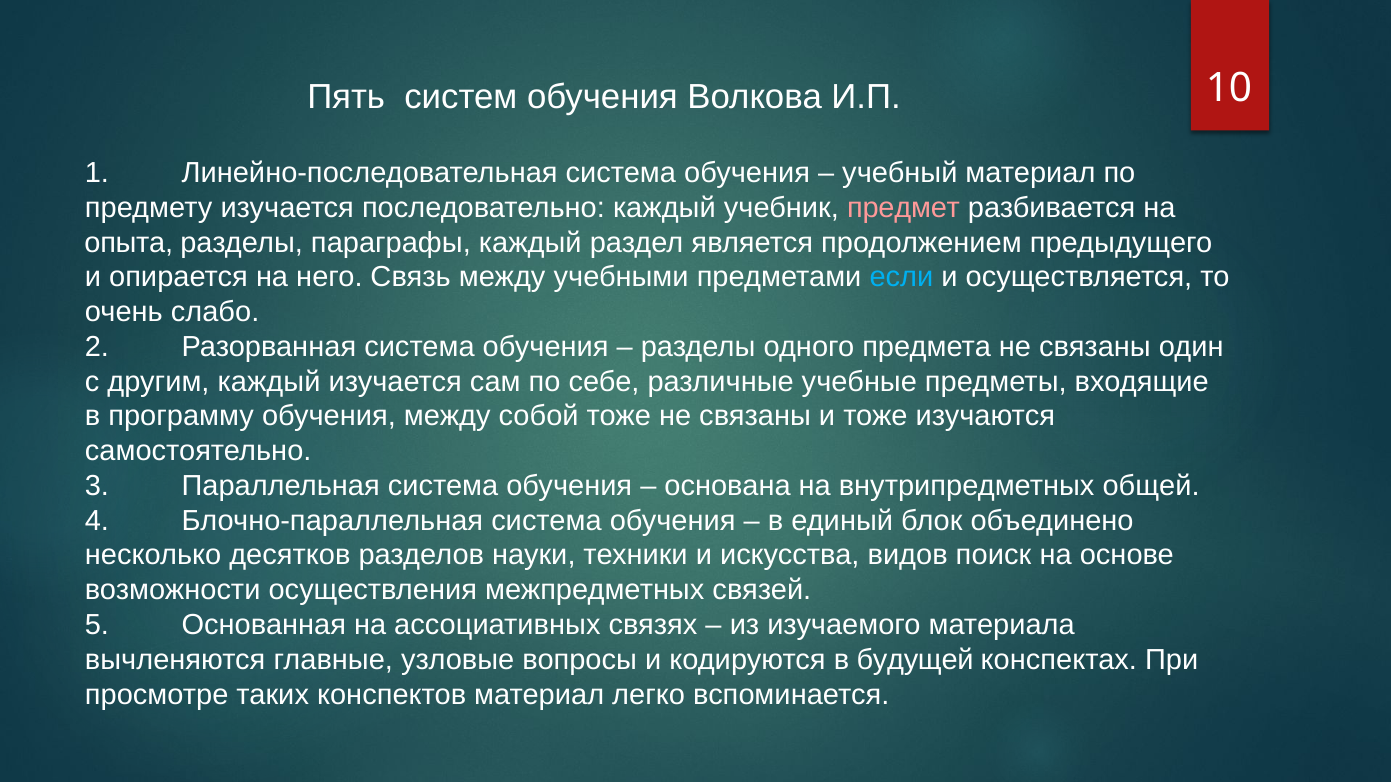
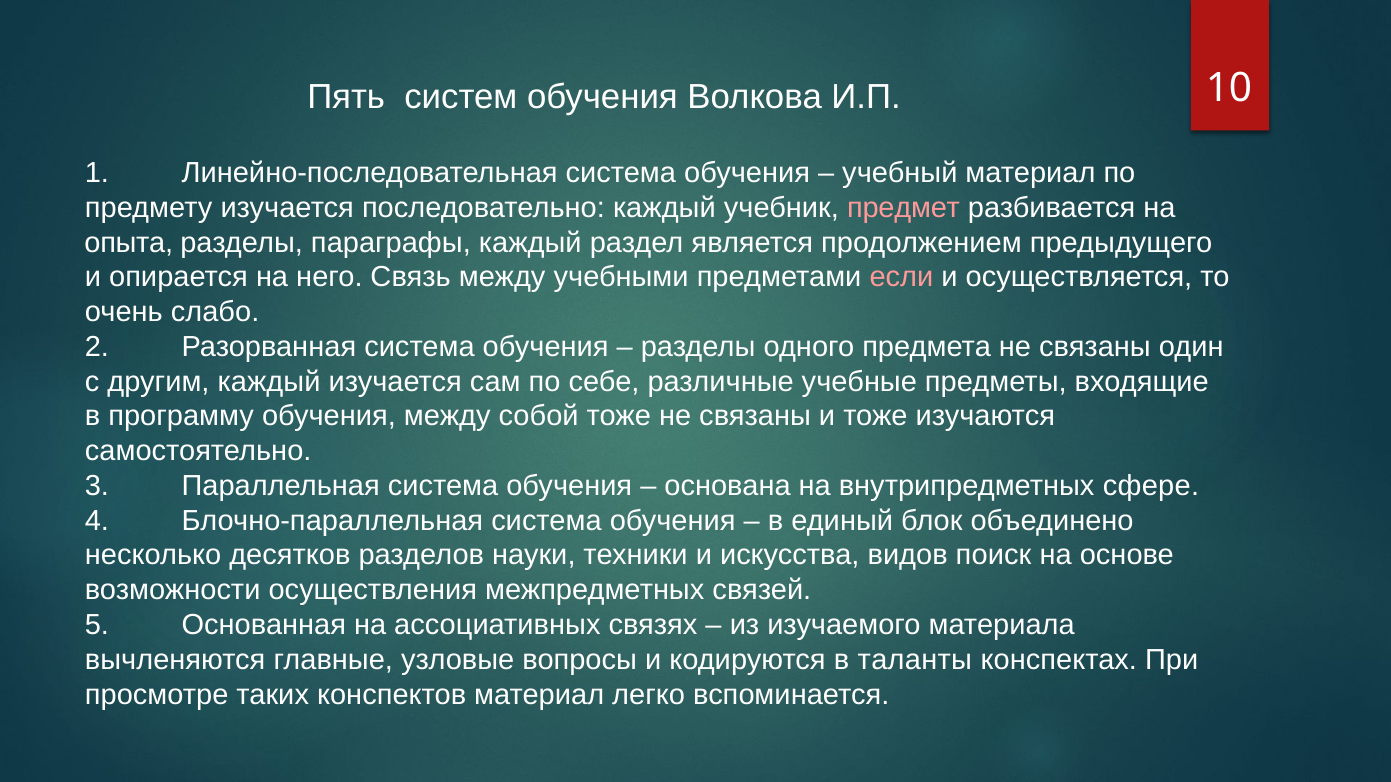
если colour: light blue -> pink
общей: общей -> сфере
будущей: будущей -> таланты
